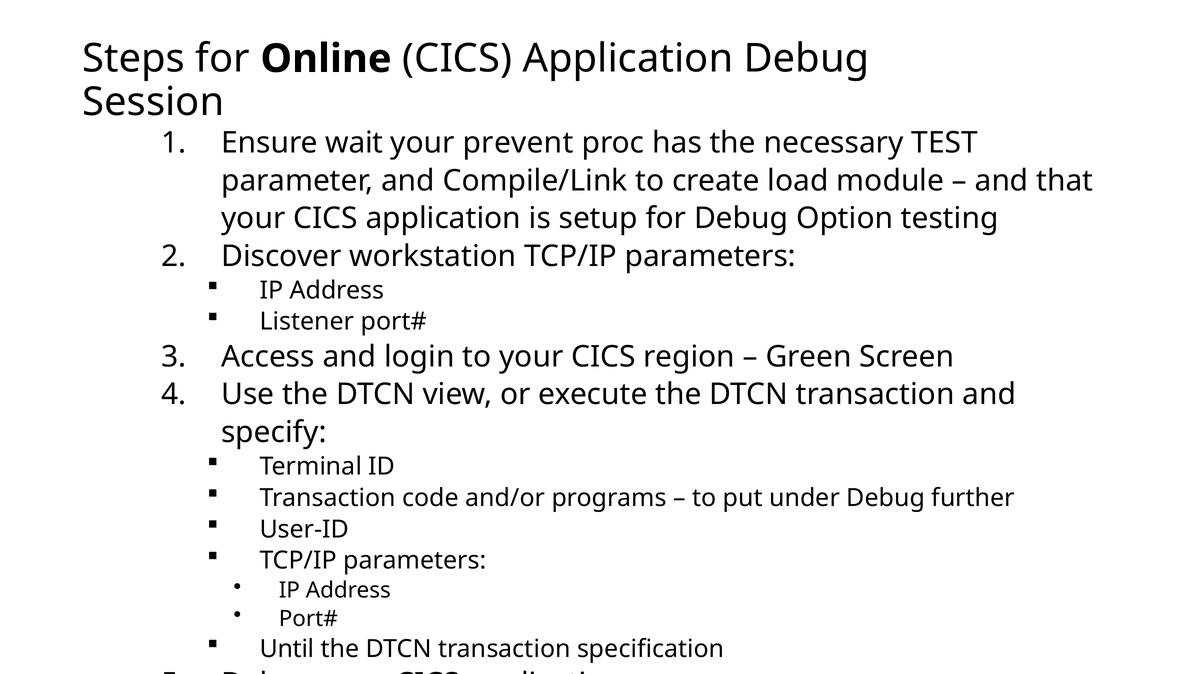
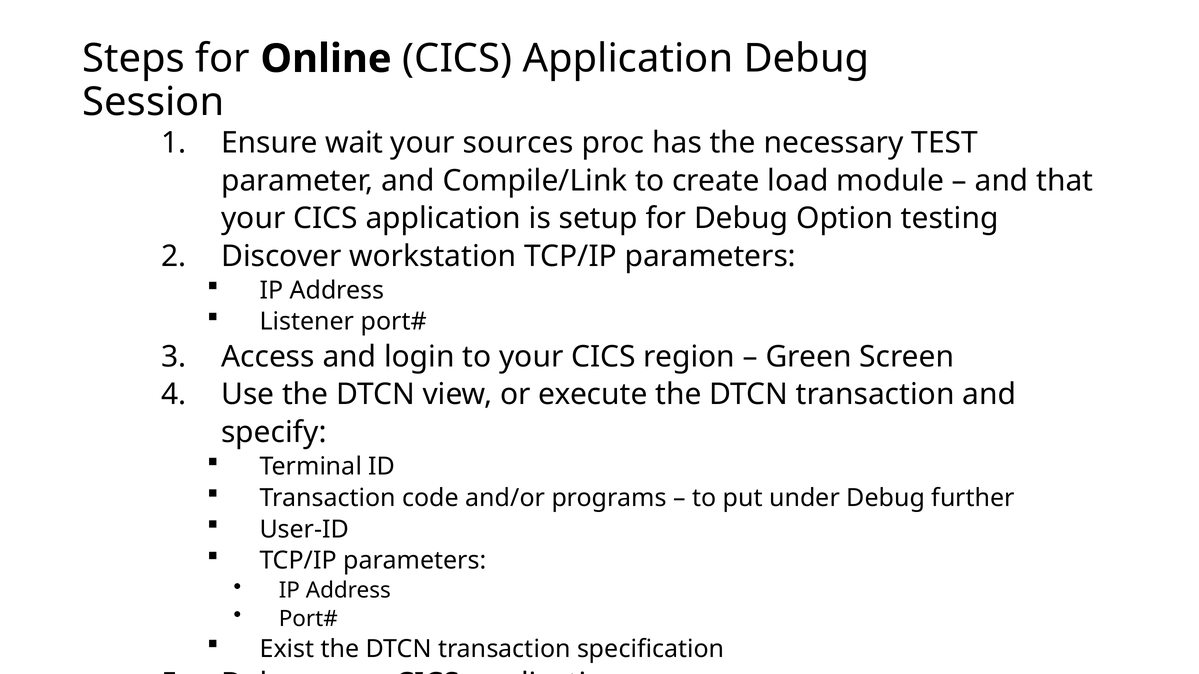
prevent: prevent -> sources
Until: Until -> Exist
